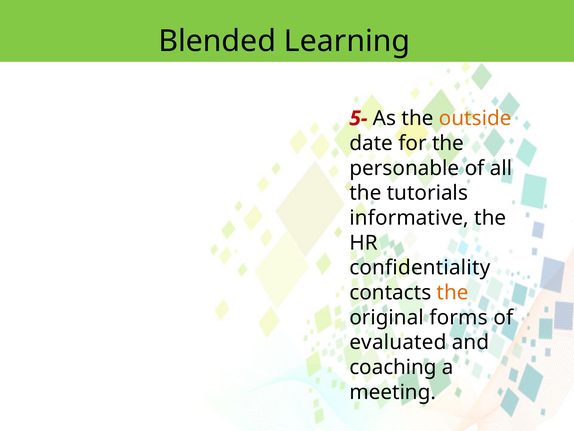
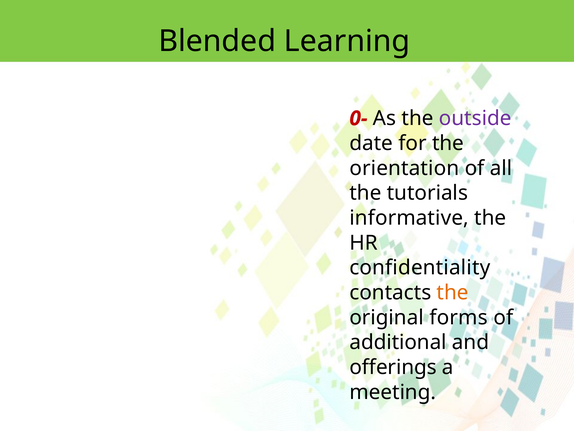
5-: 5- -> 0-
outside colour: orange -> purple
personable: personable -> orientation
evaluated: evaluated -> additional
coaching: coaching -> offerings
